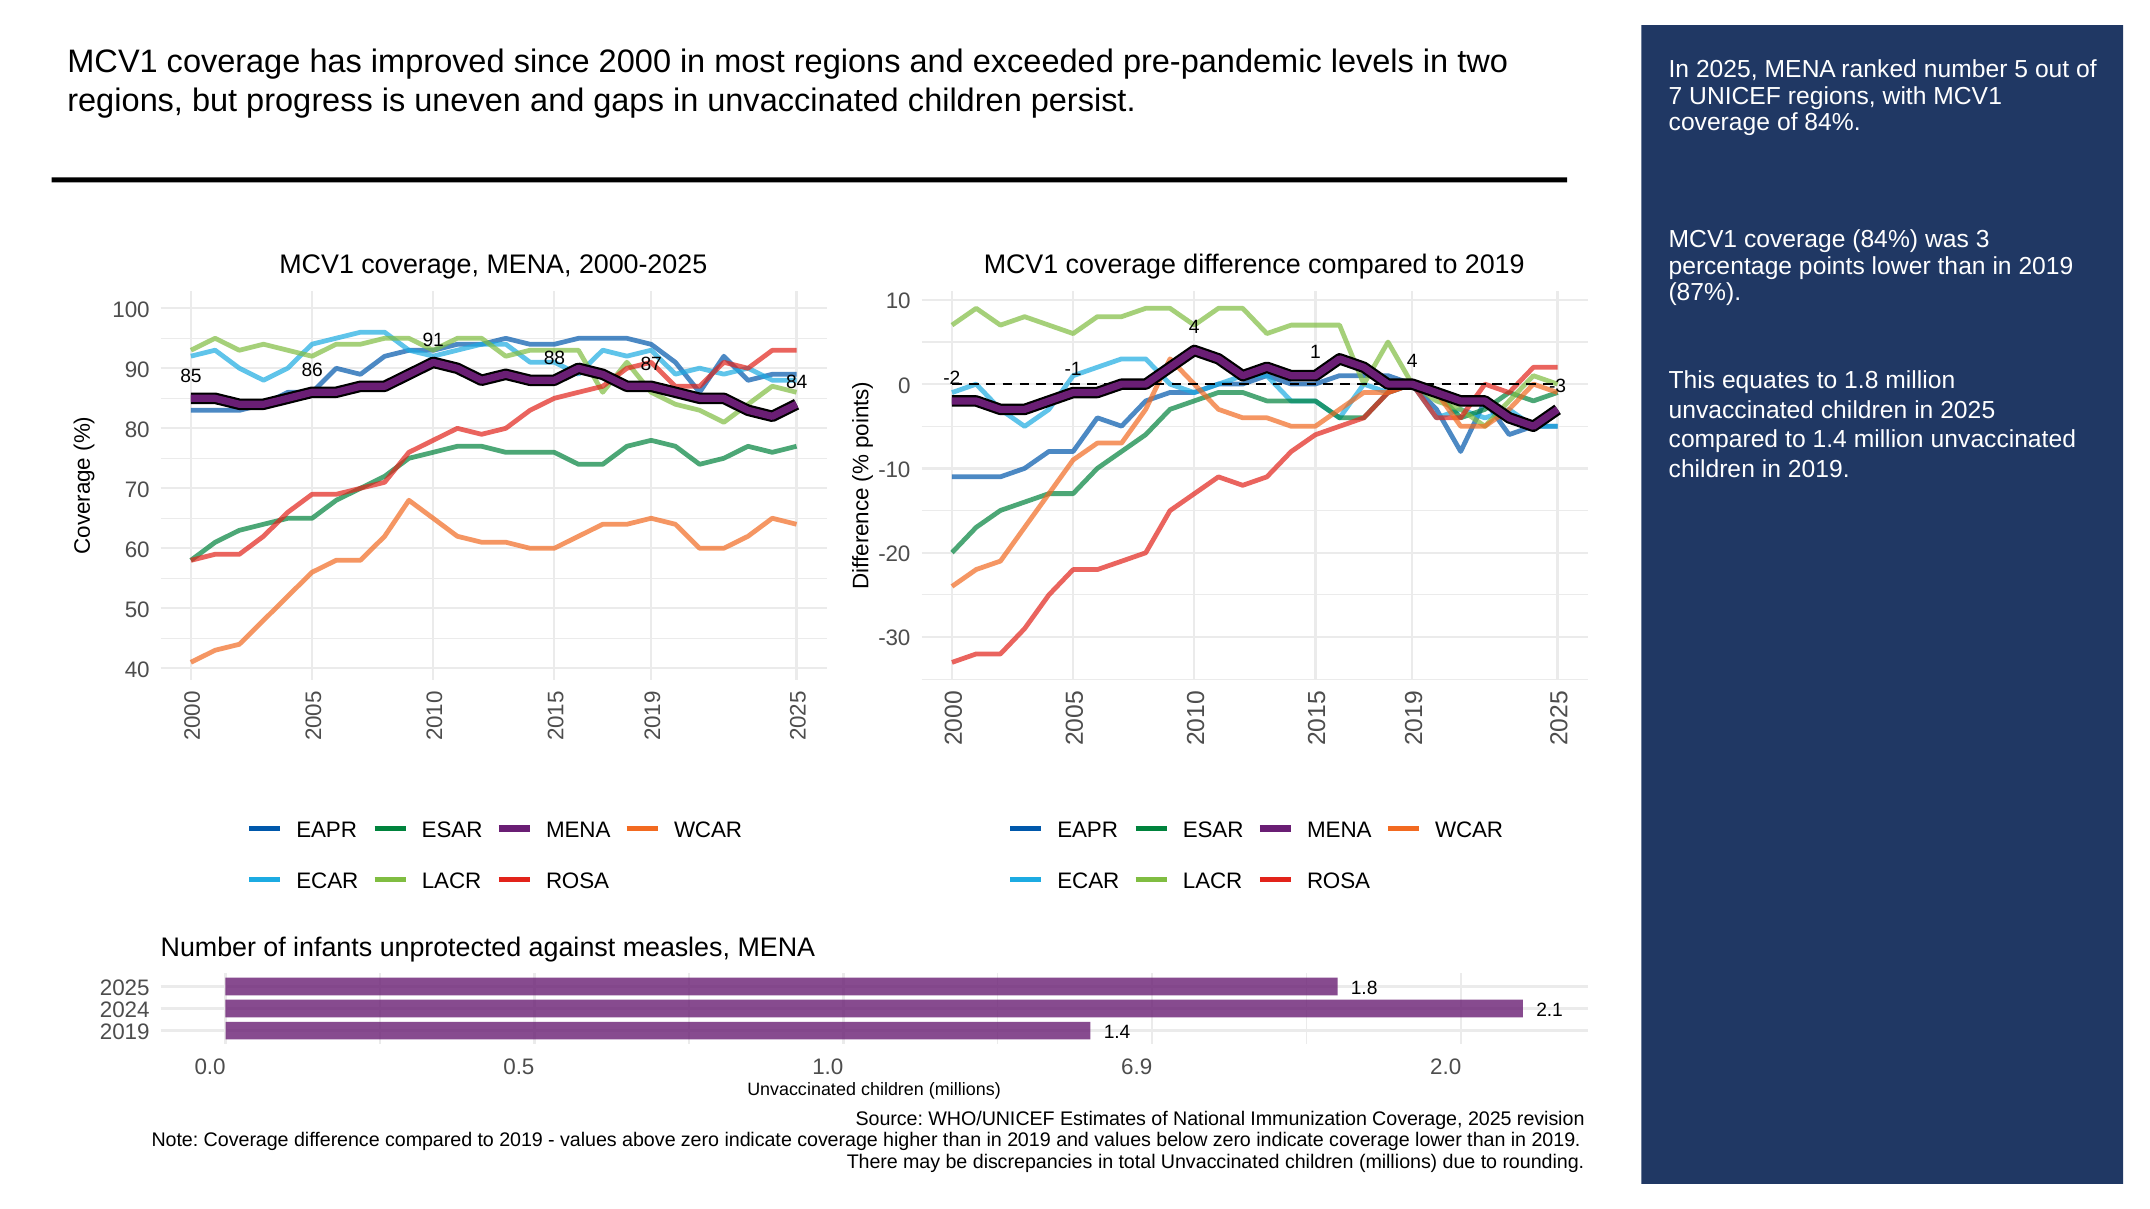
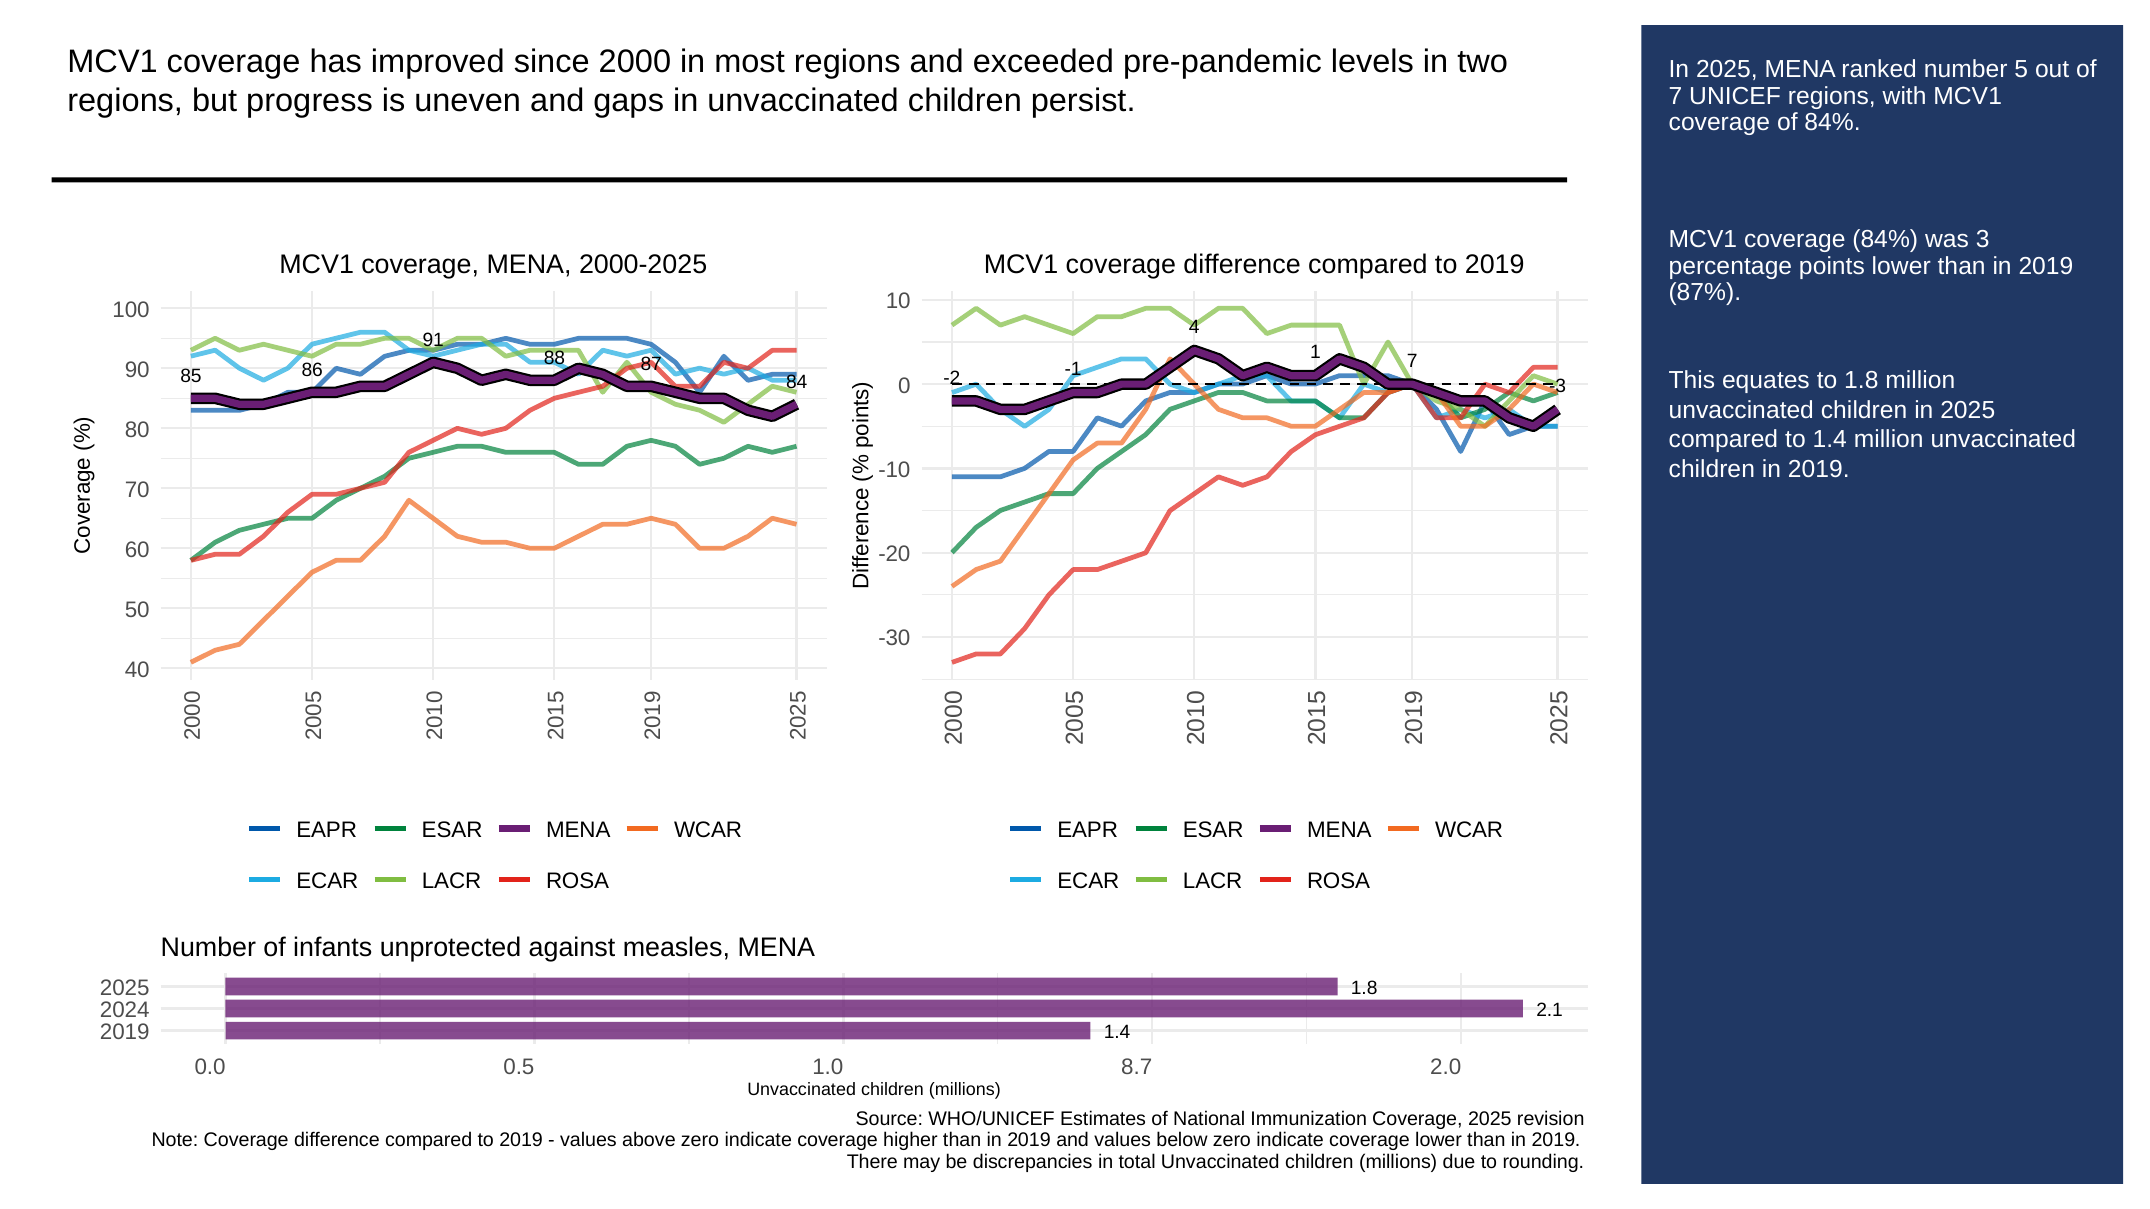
1 4: 4 -> 7
6.9: 6.9 -> 8.7
